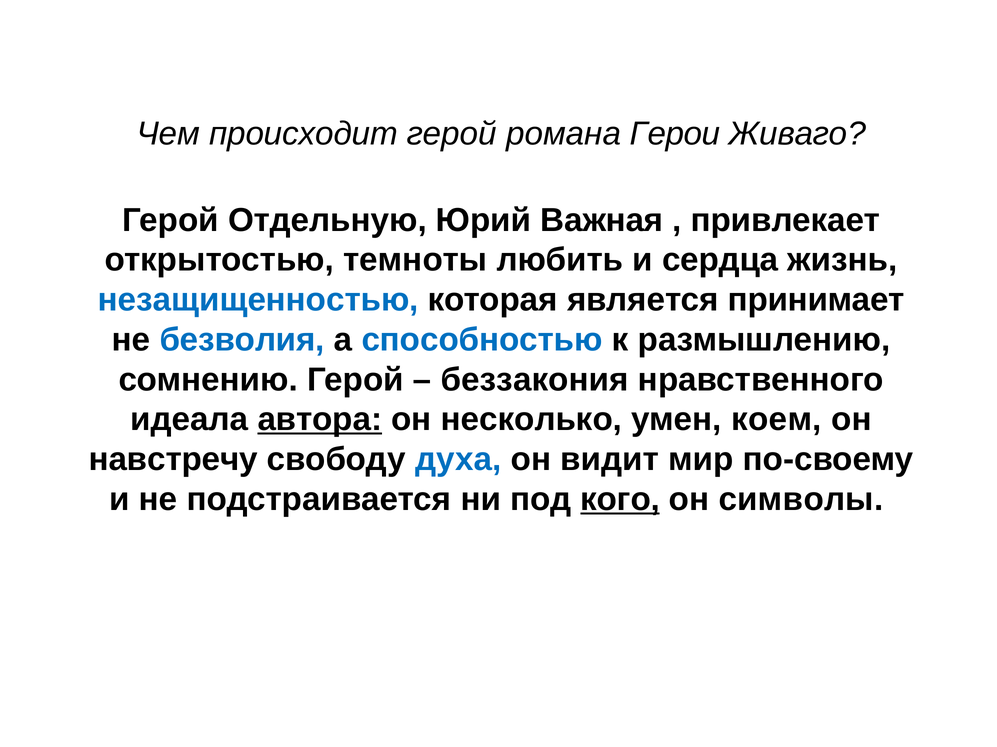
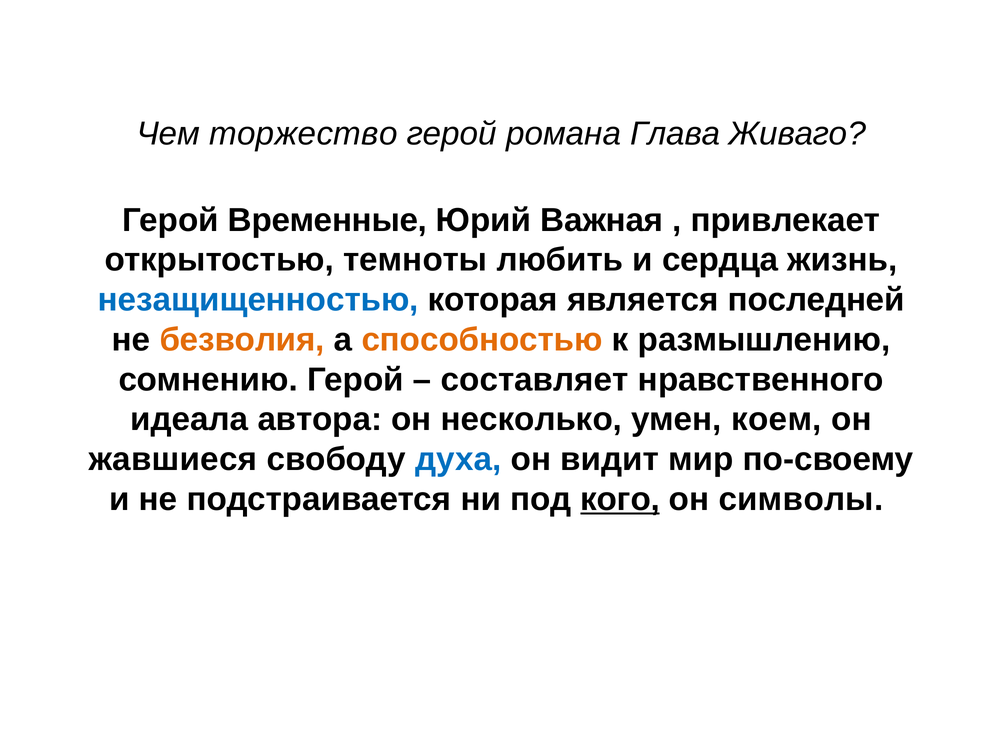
происходит: происходит -> торжество
Герои: Герои -> Глава
Отдельную: Отдельную -> Временные
принимает: принимает -> последней
безволия colour: blue -> orange
способностью colour: blue -> orange
беззакония: беззакония -> составляет
автора underline: present -> none
навстречу: навстречу -> жавшиеся
